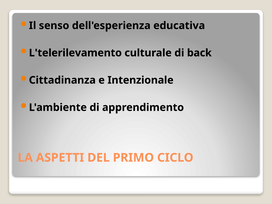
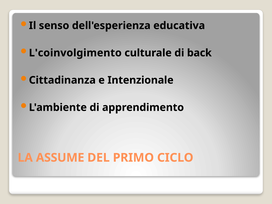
L'telerilevamento: L'telerilevamento -> L'coinvolgimento
ASPETTI: ASPETTI -> ASSUME
